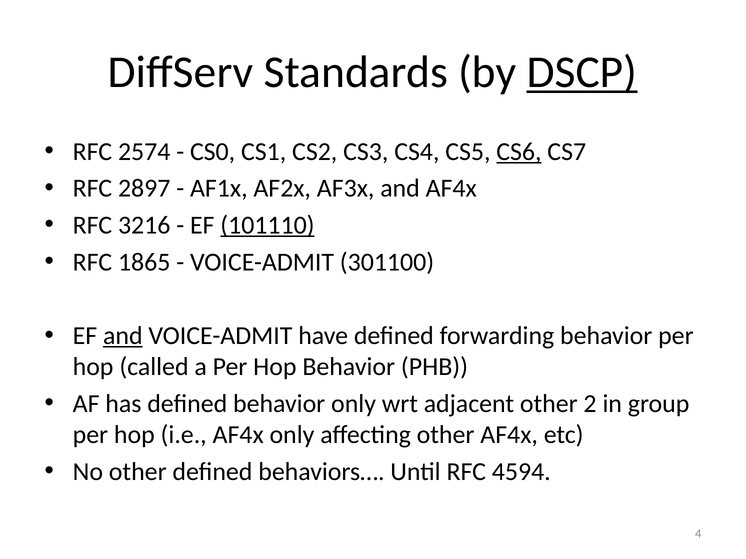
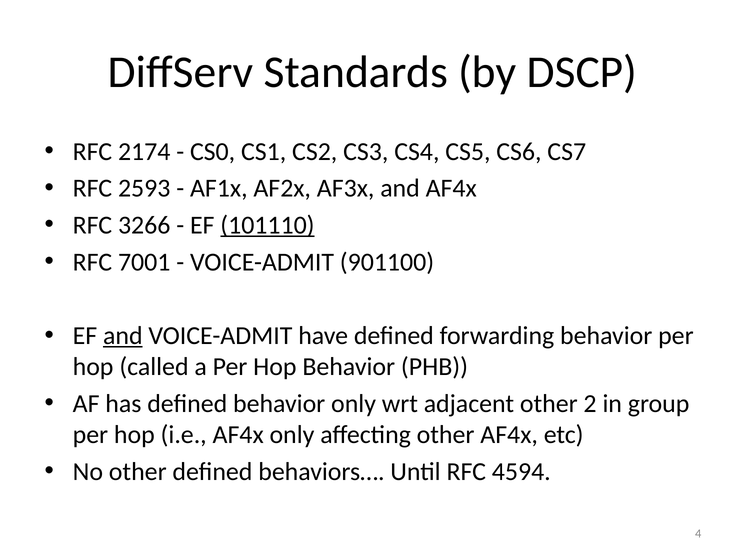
DSCP underline: present -> none
2574: 2574 -> 2174
CS6 underline: present -> none
2897: 2897 -> 2593
3216: 3216 -> 3266
1865: 1865 -> 7001
301100: 301100 -> 901100
